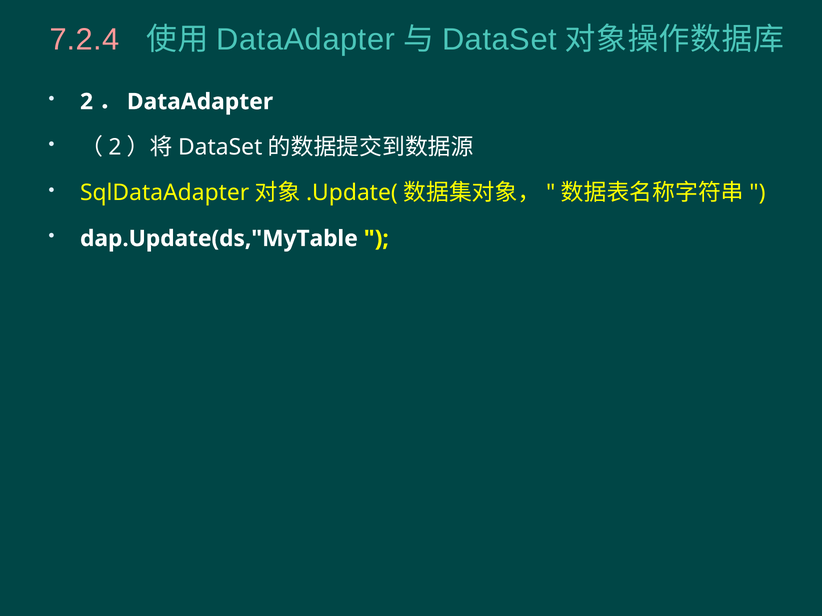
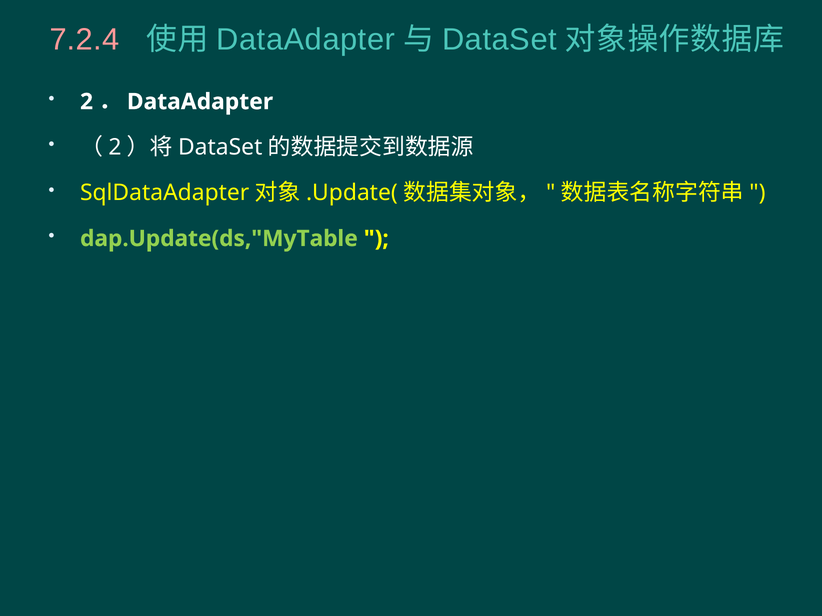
dap.Update(ds,"MyTable colour: white -> light green
